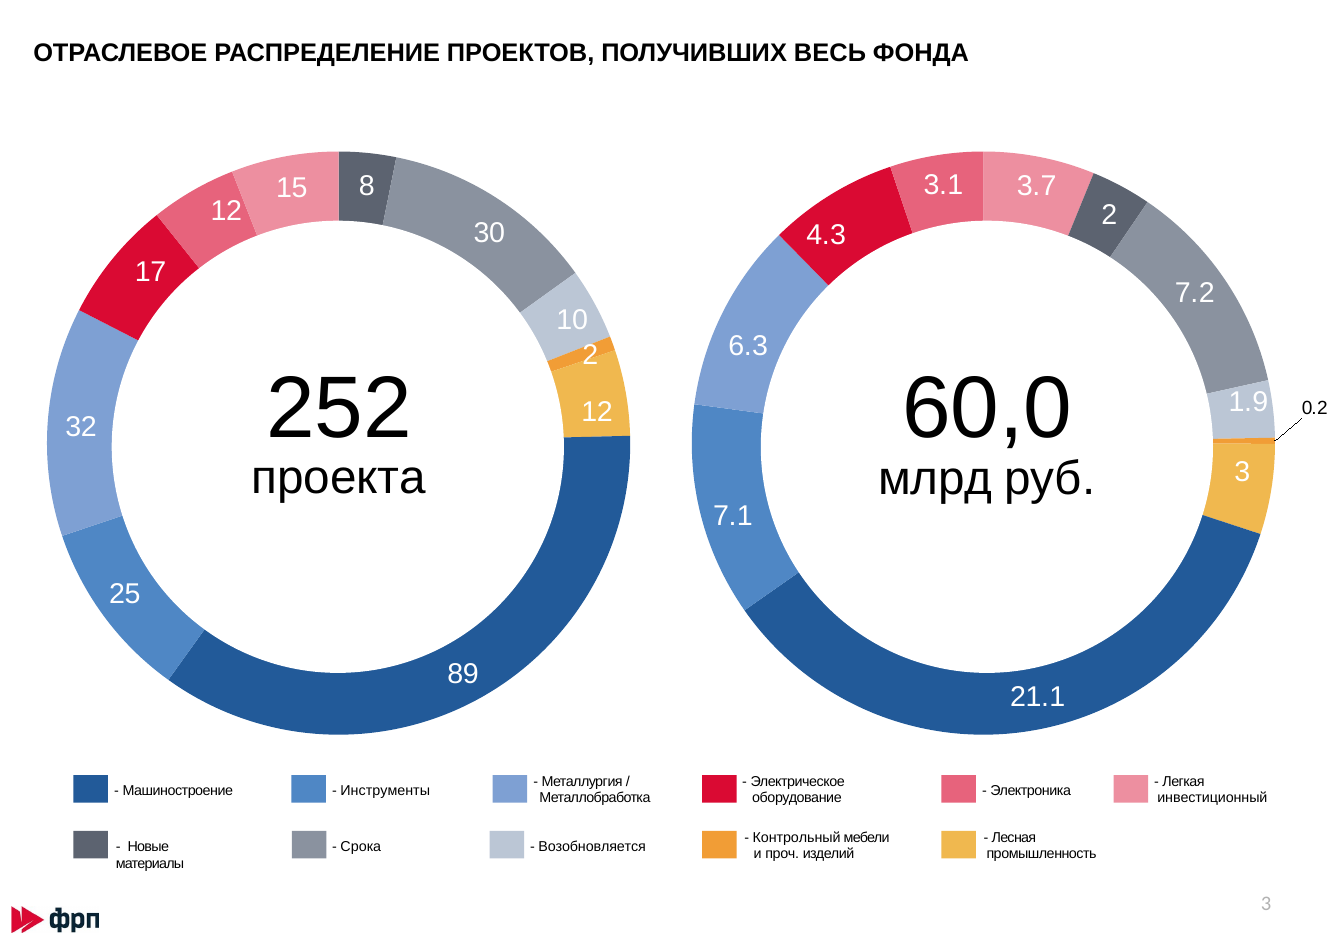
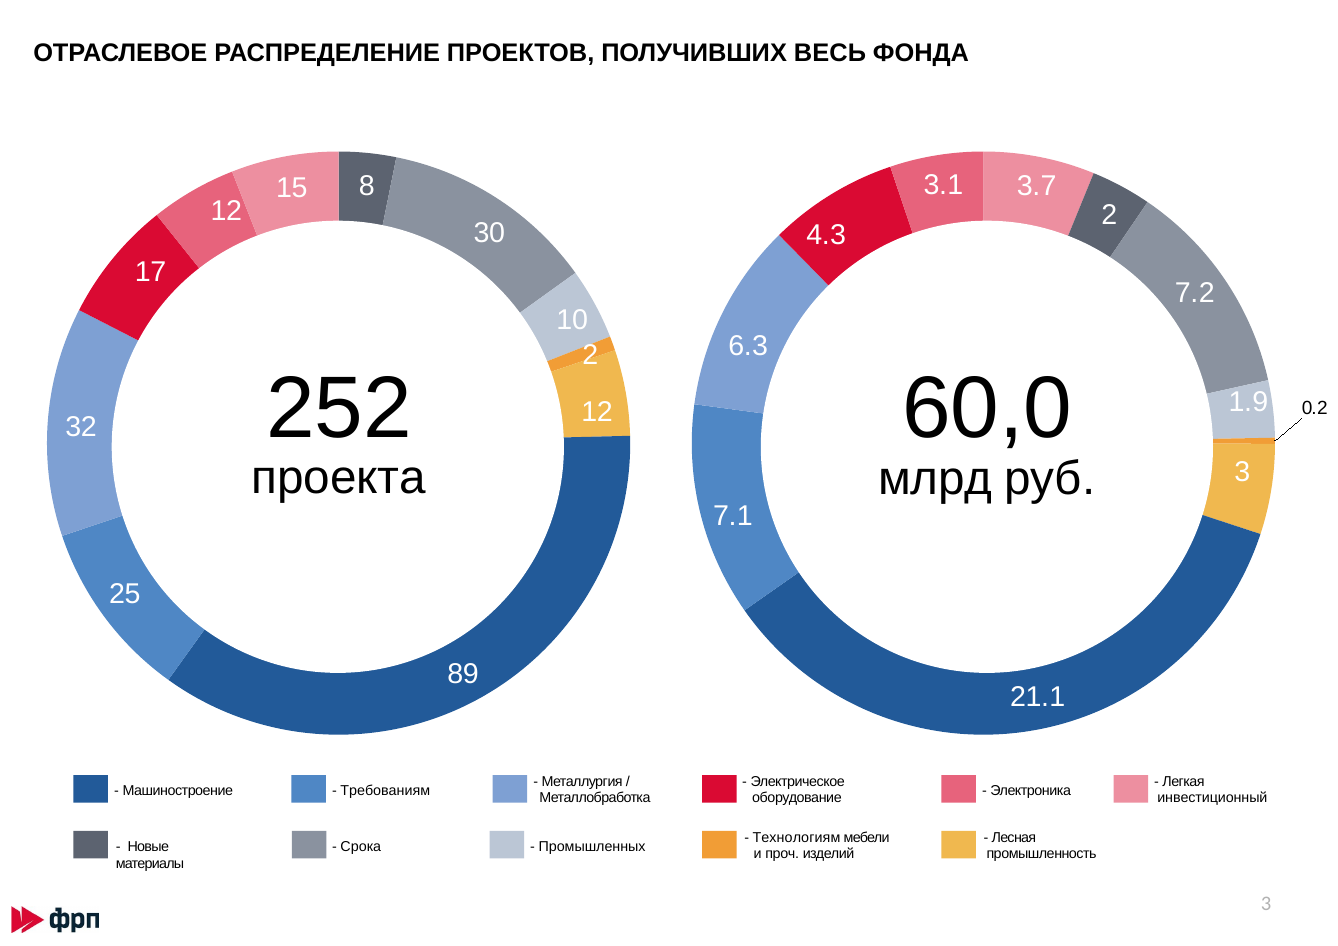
Инструменты: Инструменты -> Требованиям
Контрольный: Контрольный -> Технологиям
Возобновляется: Возобновляется -> Промышленных
